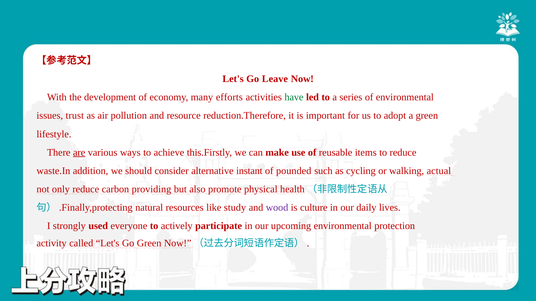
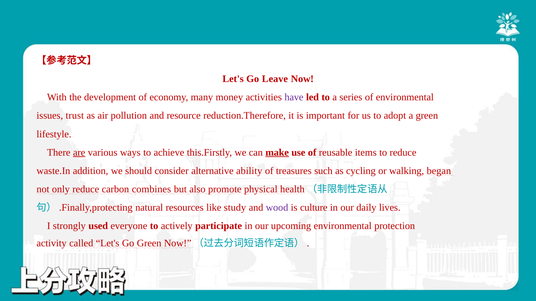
efforts: efforts -> money
have colour: green -> purple
make underline: none -> present
instant: instant -> ability
pounded: pounded -> treasures
actual: actual -> began
providing: providing -> combines
